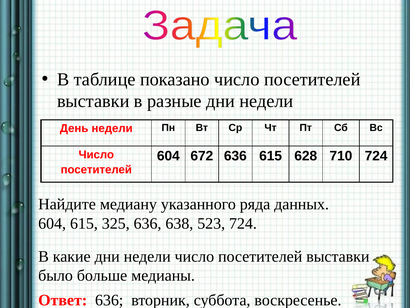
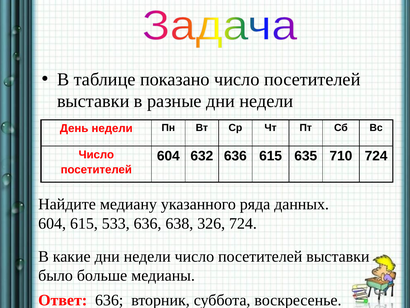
672: 672 -> 632
628: 628 -> 635
325: 325 -> 533
523: 523 -> 326
